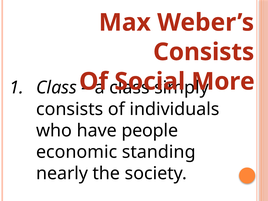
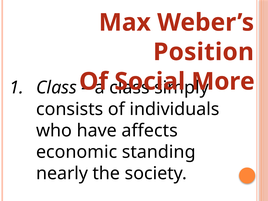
Consists at (204, 52): Consists -> Position
people: people -> affects
